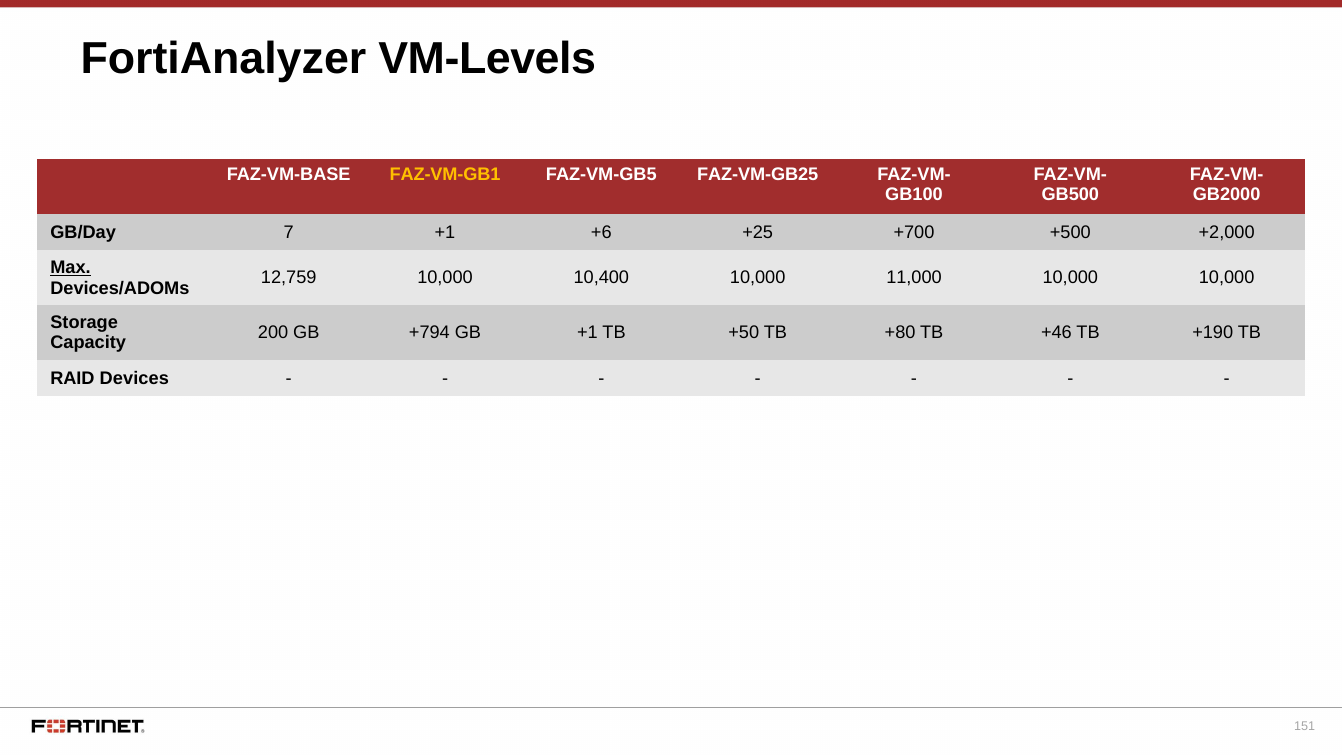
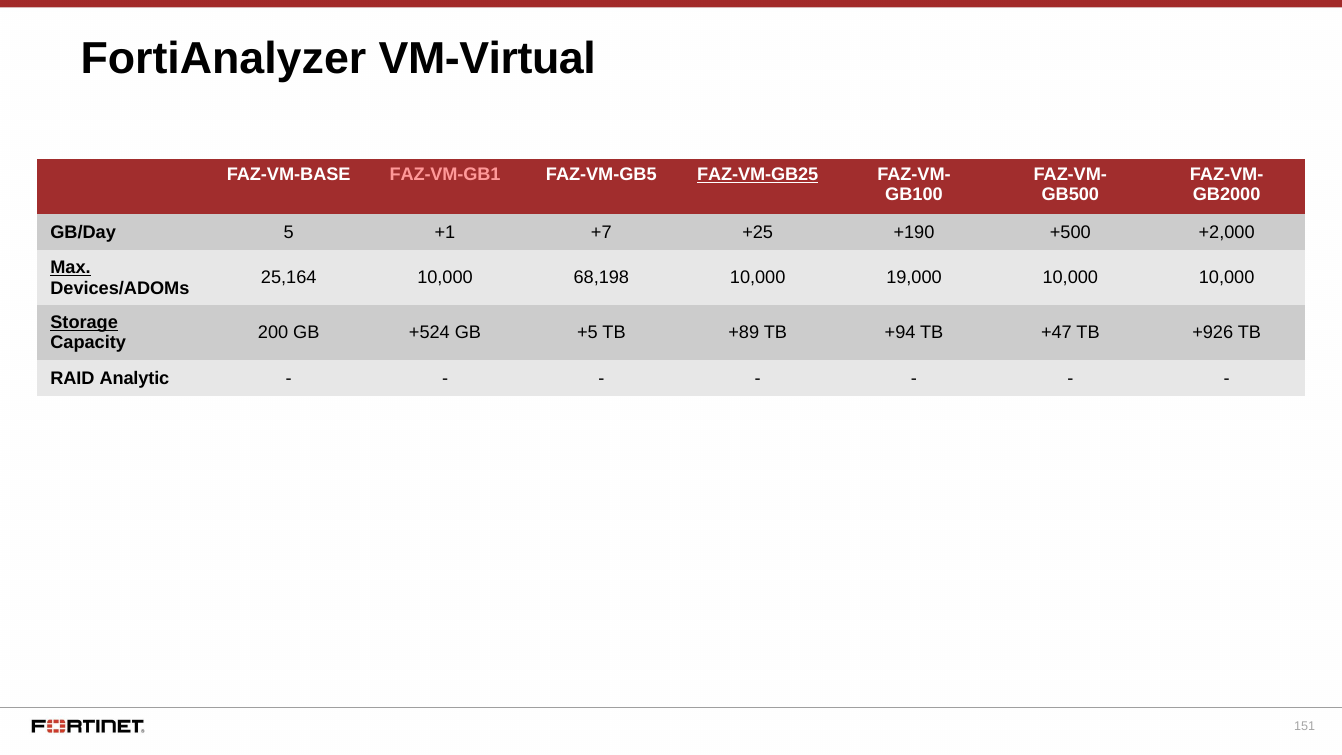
VM-Levels: VM-Levels -> VM-Virtual
FAZ-VM-GB1 colour: yellow -> pink
FAZ-VM-GB25 underline: none -> present
7: 7 -> 5
+6: +6 -> +7
+700: +700 -> +190
12,759: 12,759 -> 25,164
10,400: 10,400 -> 68,198
11,000: 11,000 -> 19,000
Storage underline: none -> present
+794: +794 -> +524
GB +1: +1 -> +5
+50: +50 -> +89
+80: +80 -> +94
+46: +46 -> +47
+190: +190 -> +926
Devices: Devices -> Analytic
